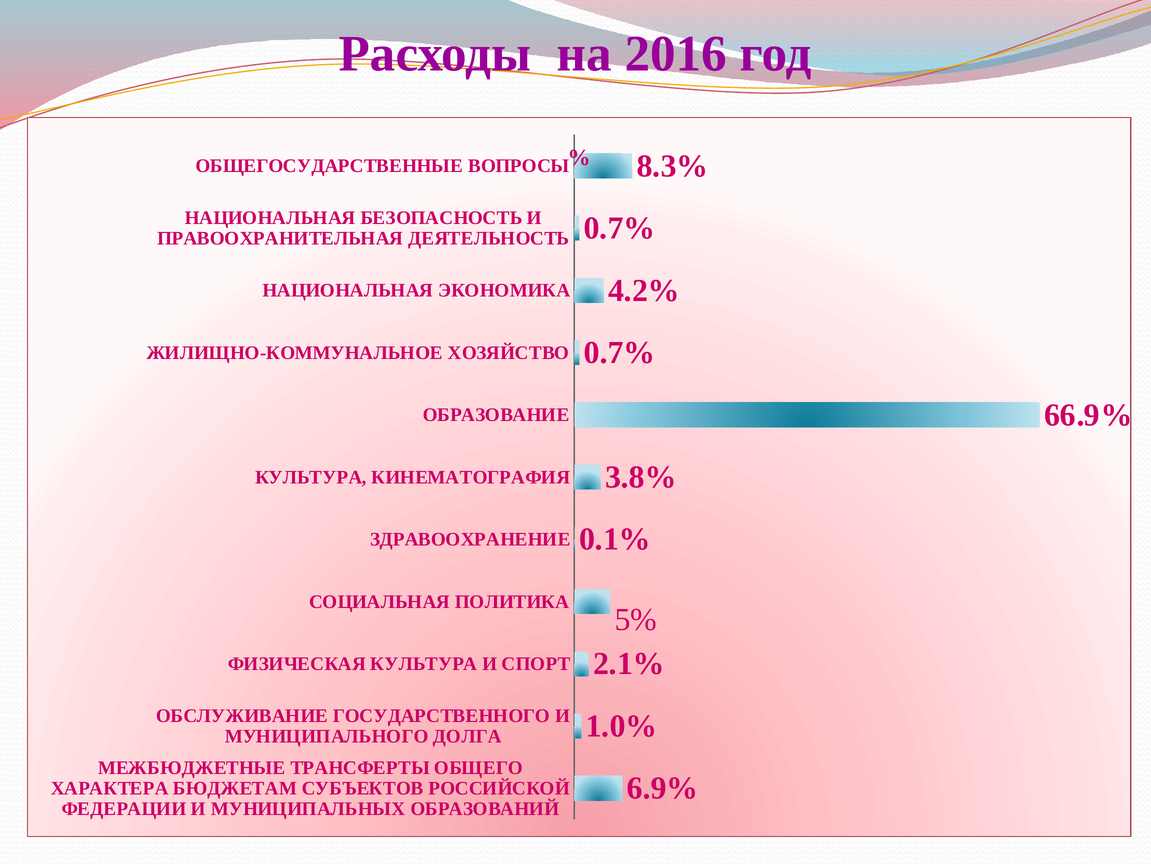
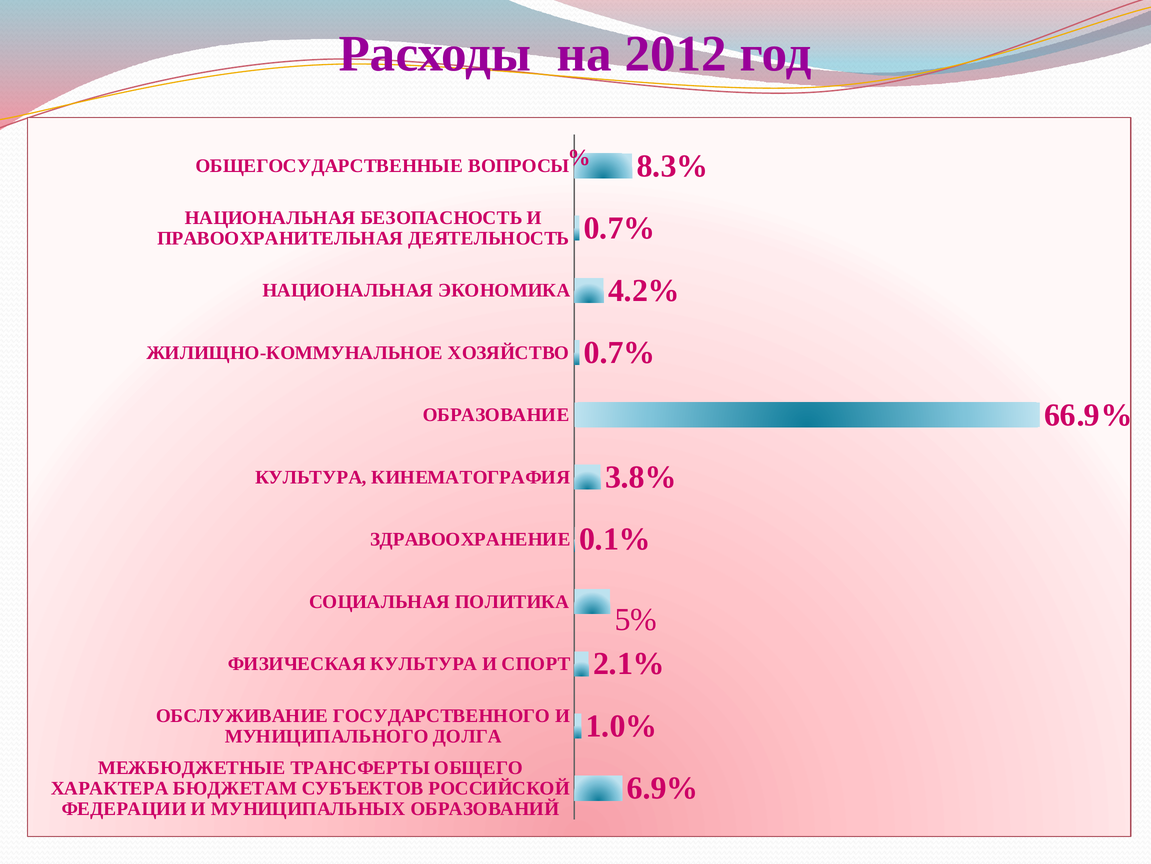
2016: 2016 -> 2012
